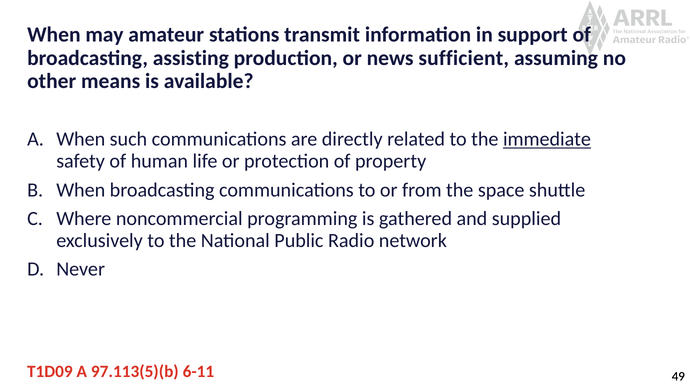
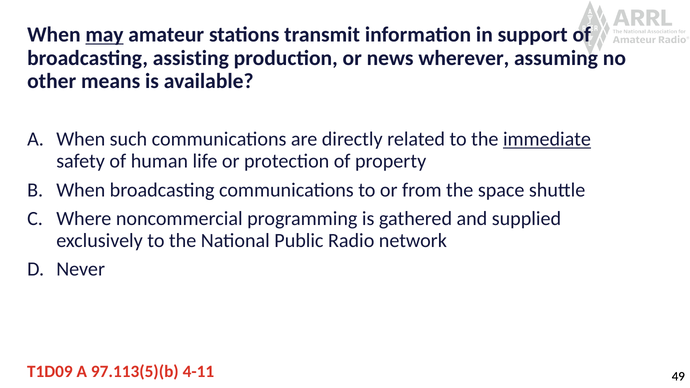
may underline: none -> present
sufficient: sufficient -> wherever
6-11: 6-11 -> 4-11
